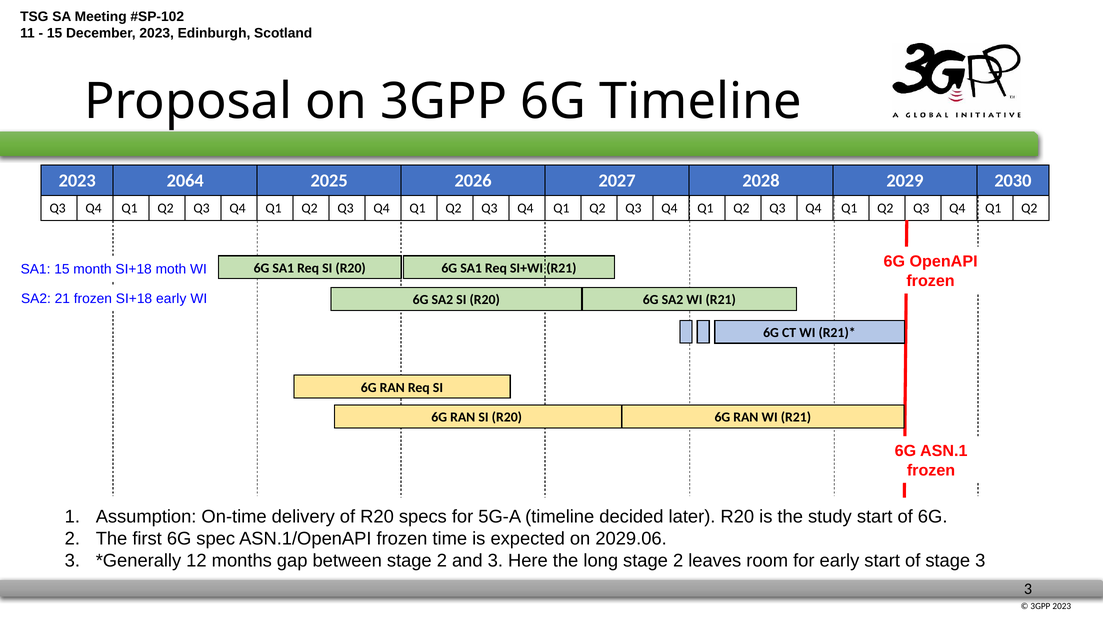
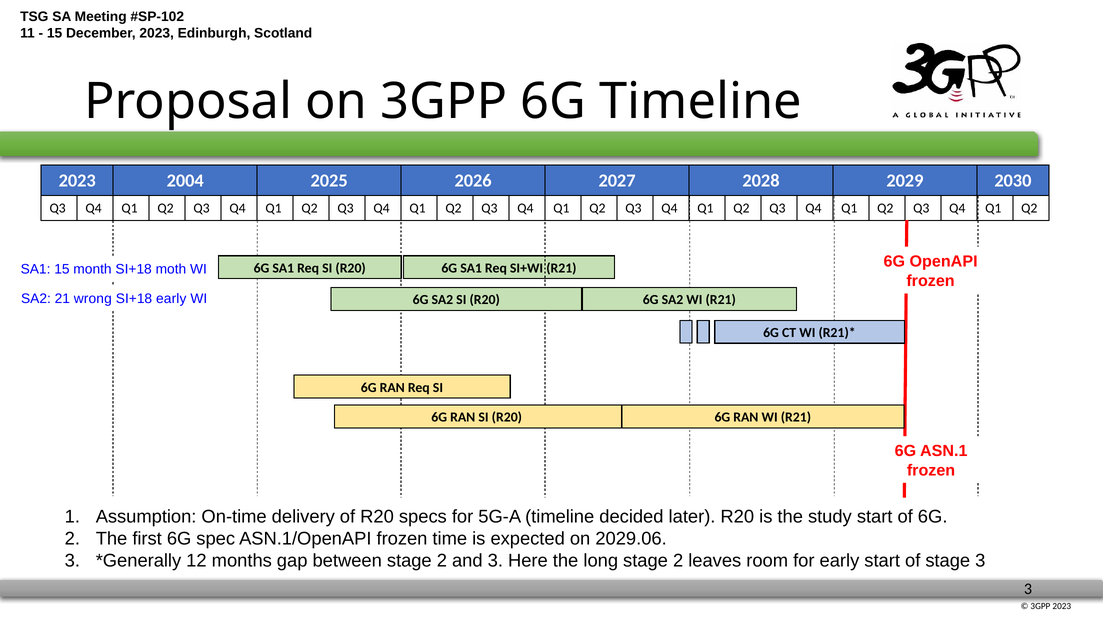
2064: 2064 -> 2004
21 frozen: frozen -> wrong
